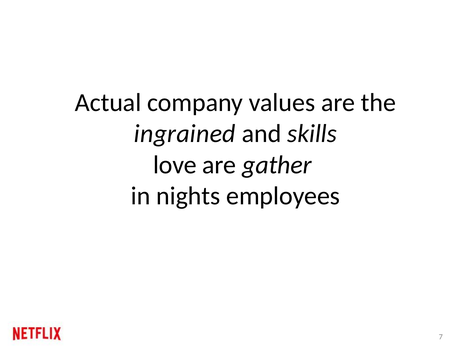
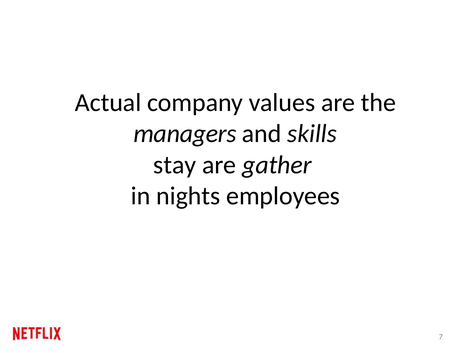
ingrained: ingrained -> managers
love: love -> stay
